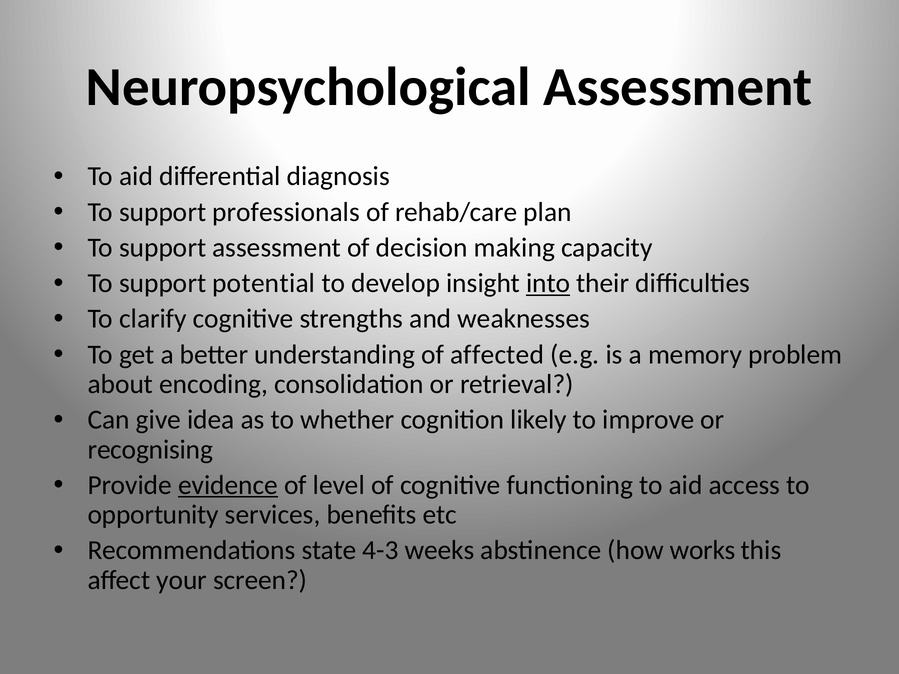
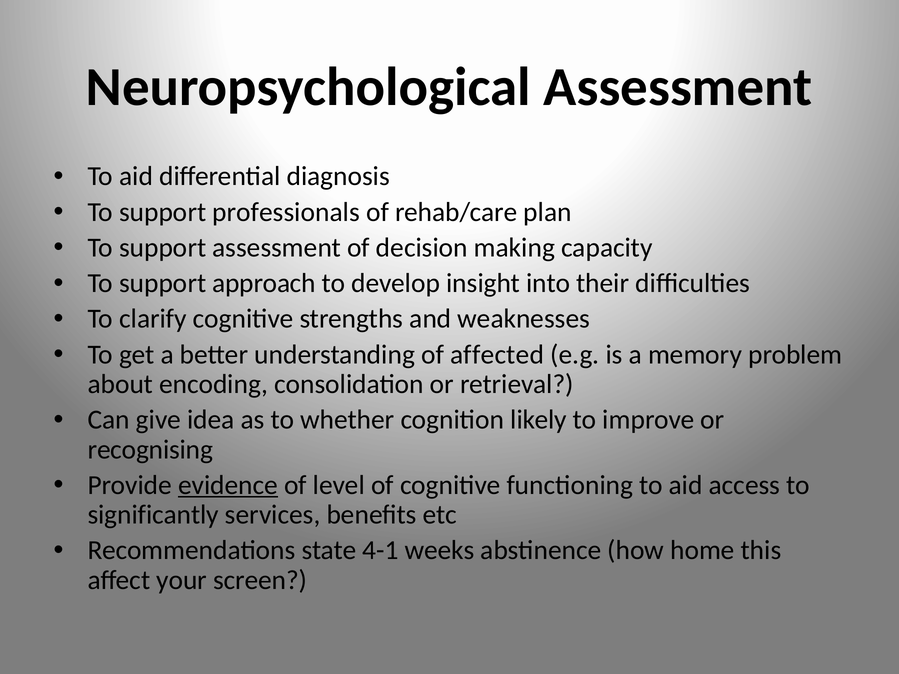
potential: potential -> approach
into underline: present -> none
opportunity: opportunity -> significantly
4-3: 4-3 -> 4-1
works: works -> home
